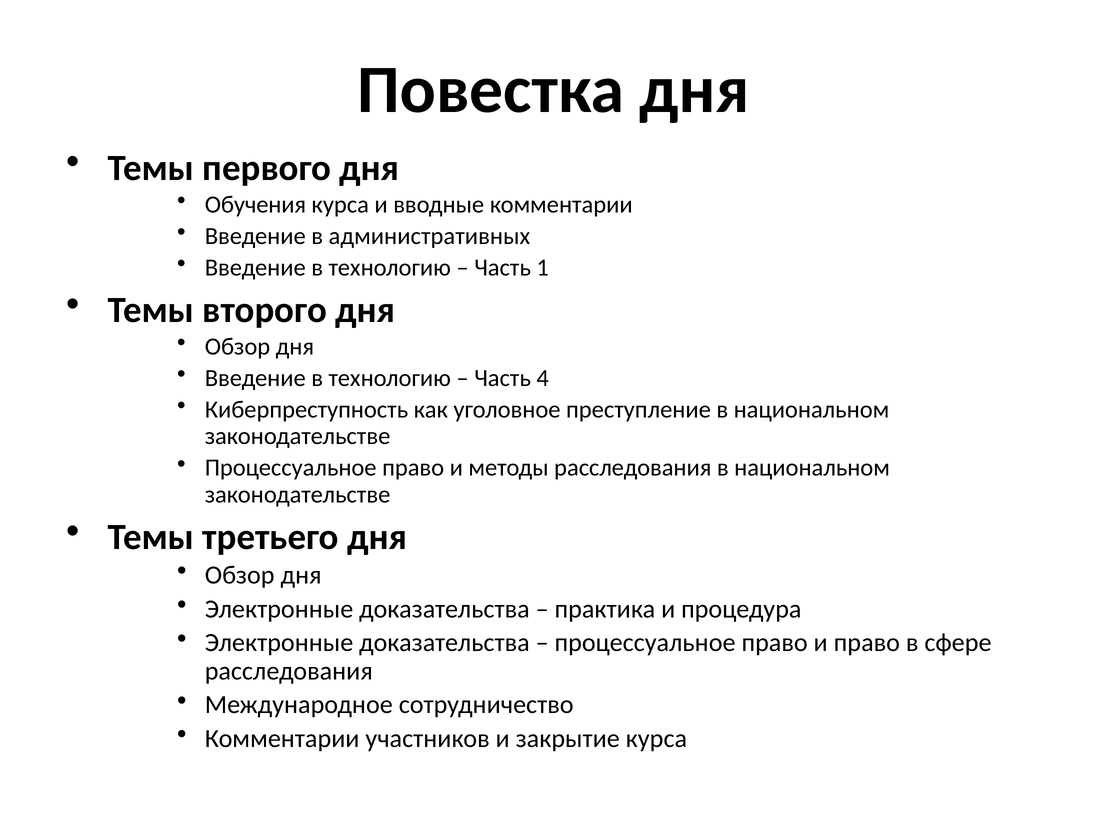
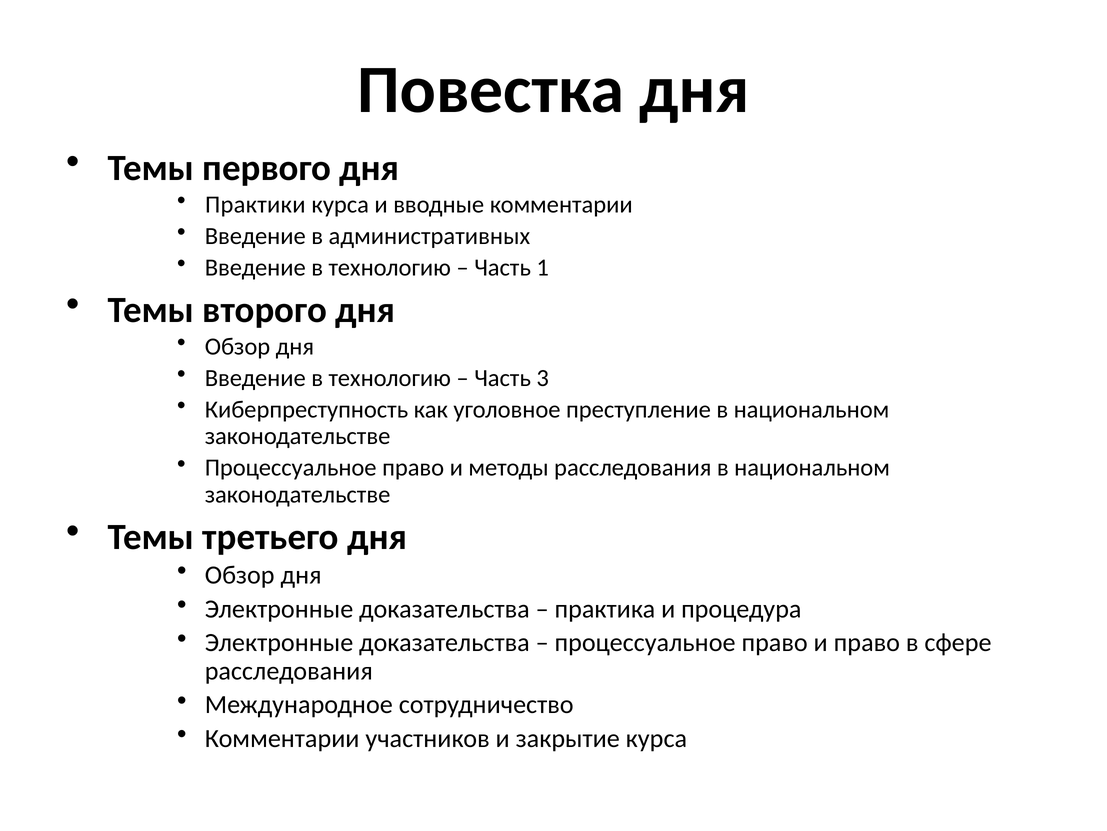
Обучения: Обучения -> Практики
4: 4 -> 3
